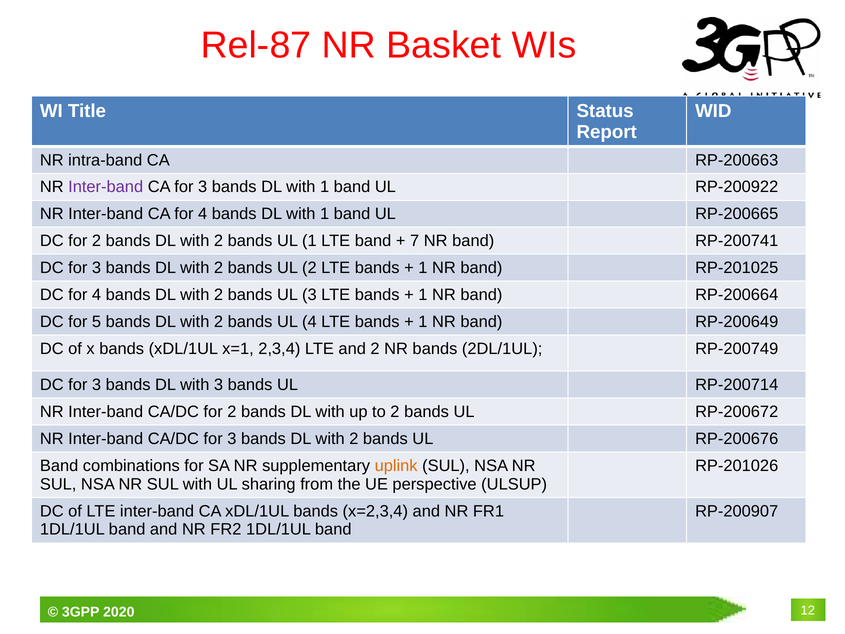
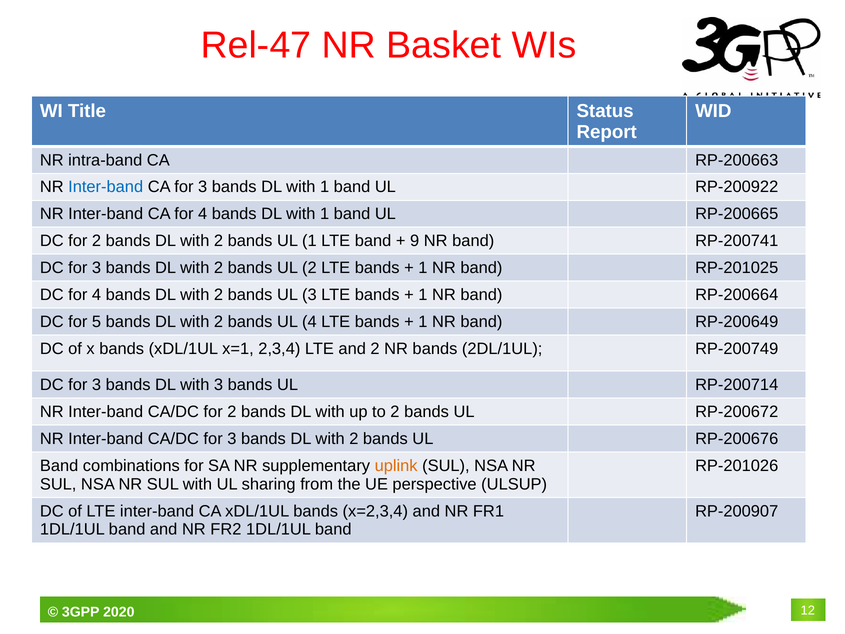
Rel-87: Rel-87 -> Rel-47
Inter-band at (106, 187) colour: purple -> blue
7: 7 -> 9
